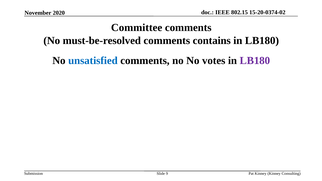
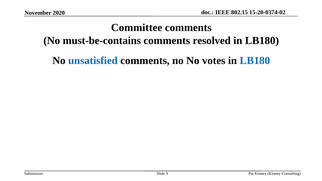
must-be-resolved: must-be-resolved -> must-be-contains
contains: contains -> resolved
LB180 at (255, 61) colour: purple -> blue
